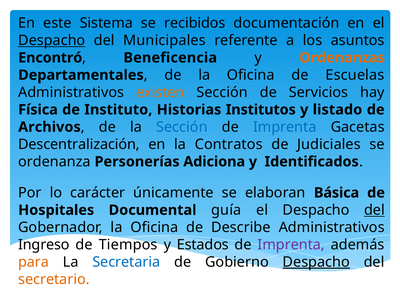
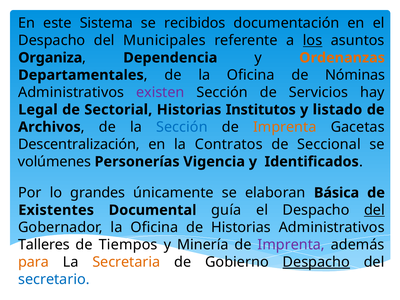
Despacho at (52, 40) underline: present -> none
los underline: none -> present
Encontró: Encontró -> Organiza
Beneficencia: Beneficencia -> Dependencia
Escuelas: Escuelas -> Nóminas
existen colour: orange -> purple
Física: Física -> Legal
Instituto: Instituto -> Sectorial
Imprenta at (285, 127) colour: blue -> orange
Judiciales: Judiciales -> Seccional
ordenanza: ordenanza -> volúmenes
Adiciona: Adiciona -> Vigencia
carácter: carácter -> grandes
Hospitales: Hospitales -> Existentes
de Describe: Describe -> Historias
Ingreso: Ingreso -> Talleres
Estados: Estados -> Minería
Secretaria colour: blue -> orange
secretario colour: orange -> blue
